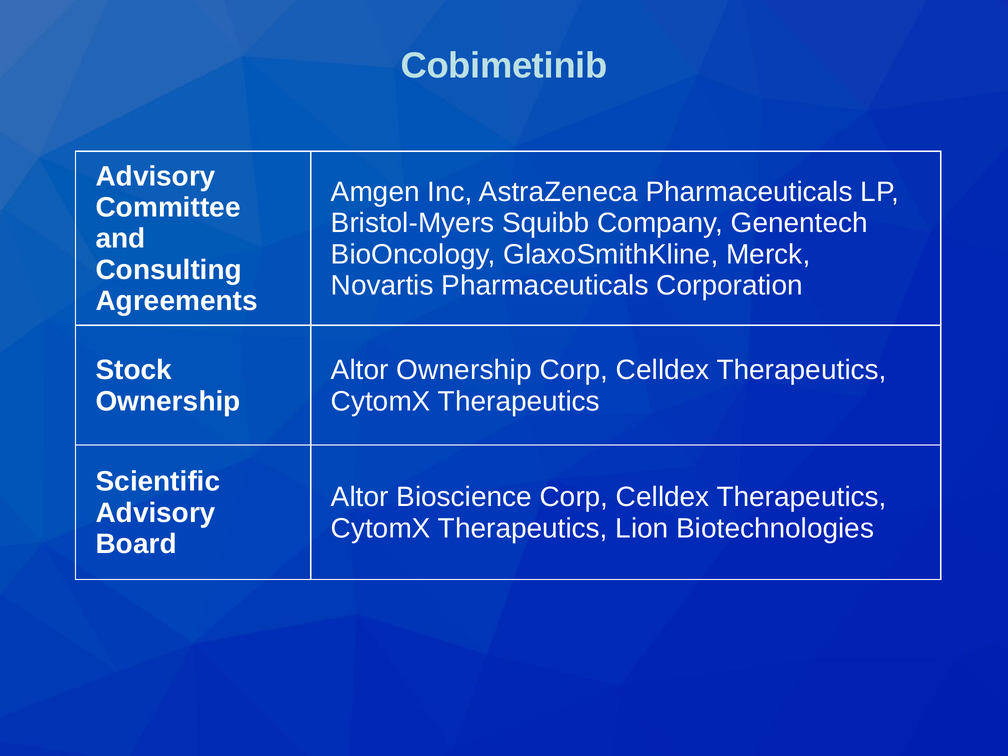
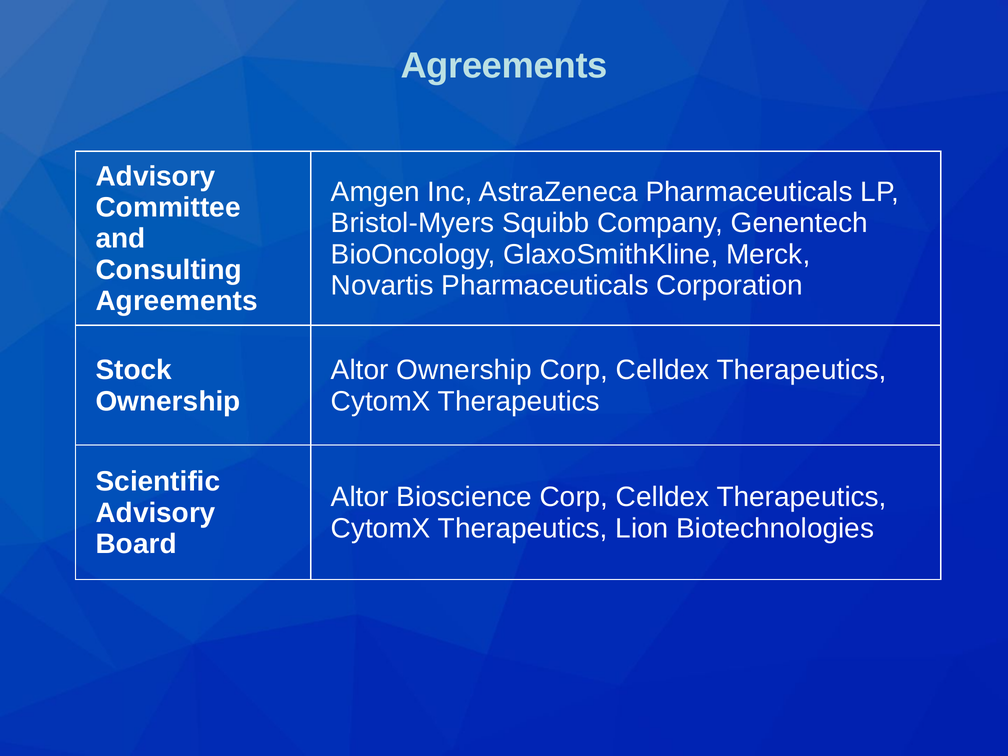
Cobimetinib at (504, 66): Cobimetinib -> Agreements
